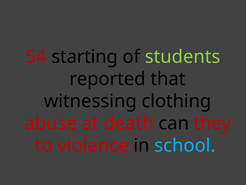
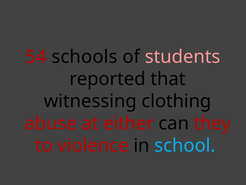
starting: starting -> schools
students colour: light green -> pink
death: death -> either
